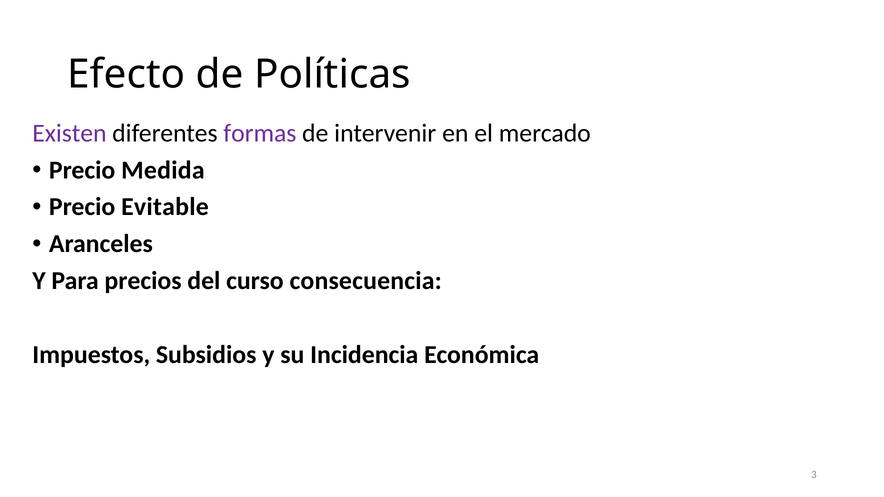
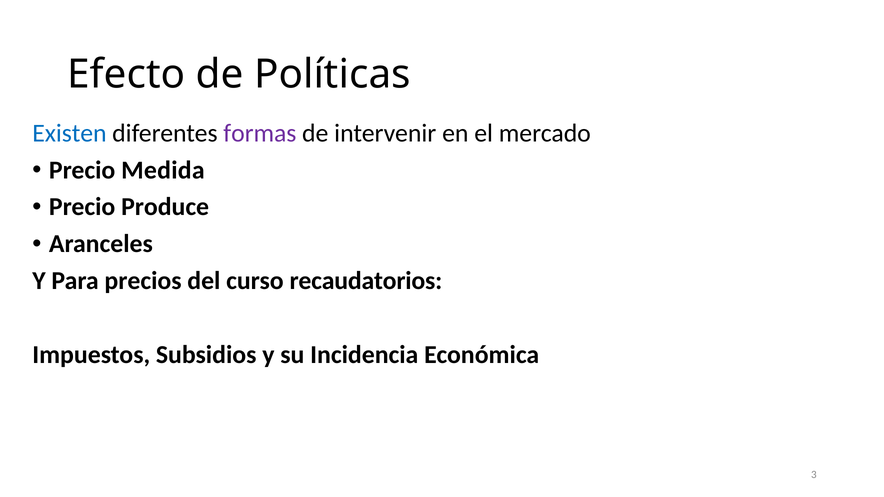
Existen colour: purple -> blue
Evitable: Evitable -> Produce
consecuencia: consecuencia -> recaudatorios
